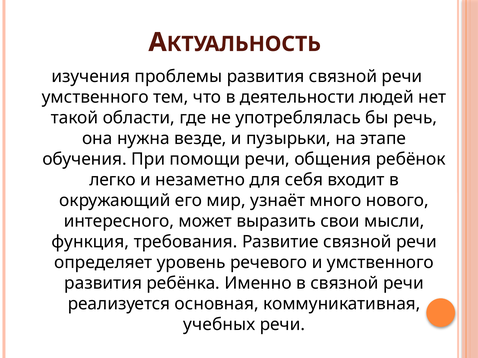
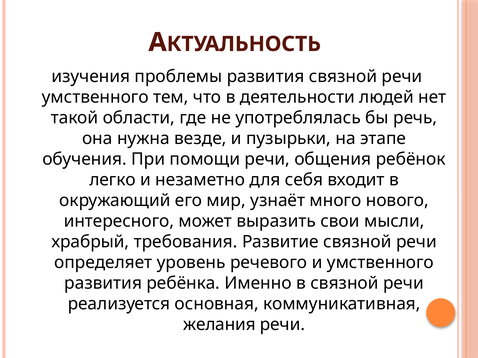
функция: функция -> храбрый
учебных: учебных -> желания
